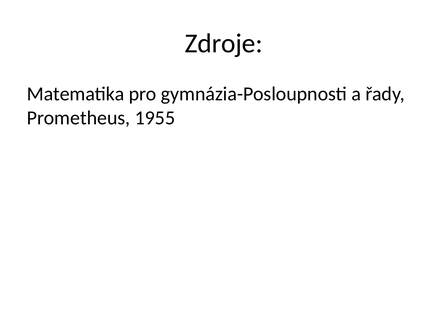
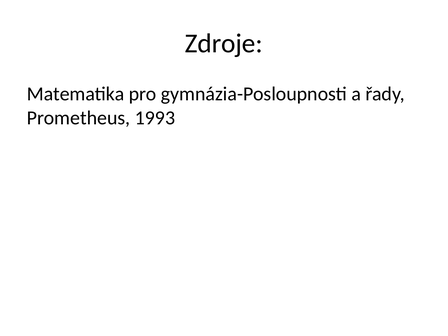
1955: 1955 -> 1993
